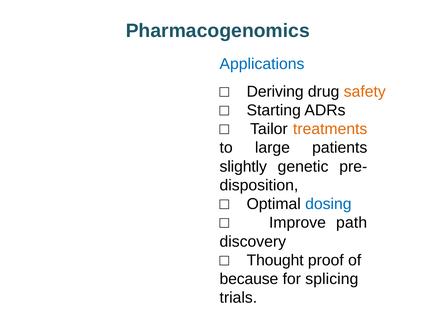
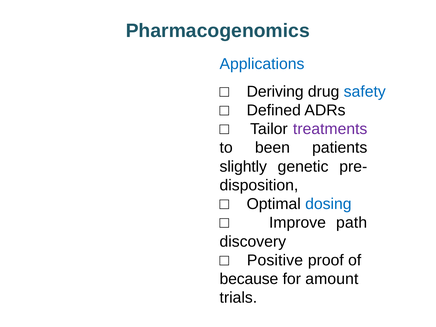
safety colour: orange -> blue
Starting: Starting -> Defined
treatments colour: orange -> purple
large: large -> been
Thought: Thought -> Positive
splicing: splicing -> amount
